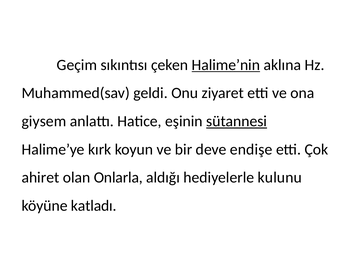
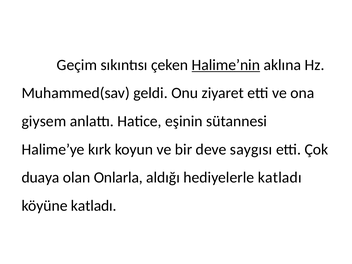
sütannesi underline: present -> none
endişe: endişe -> saygısı
ahiret: ahiret -> duaya
hediyelerle kulunu: kulunu -> katladı
